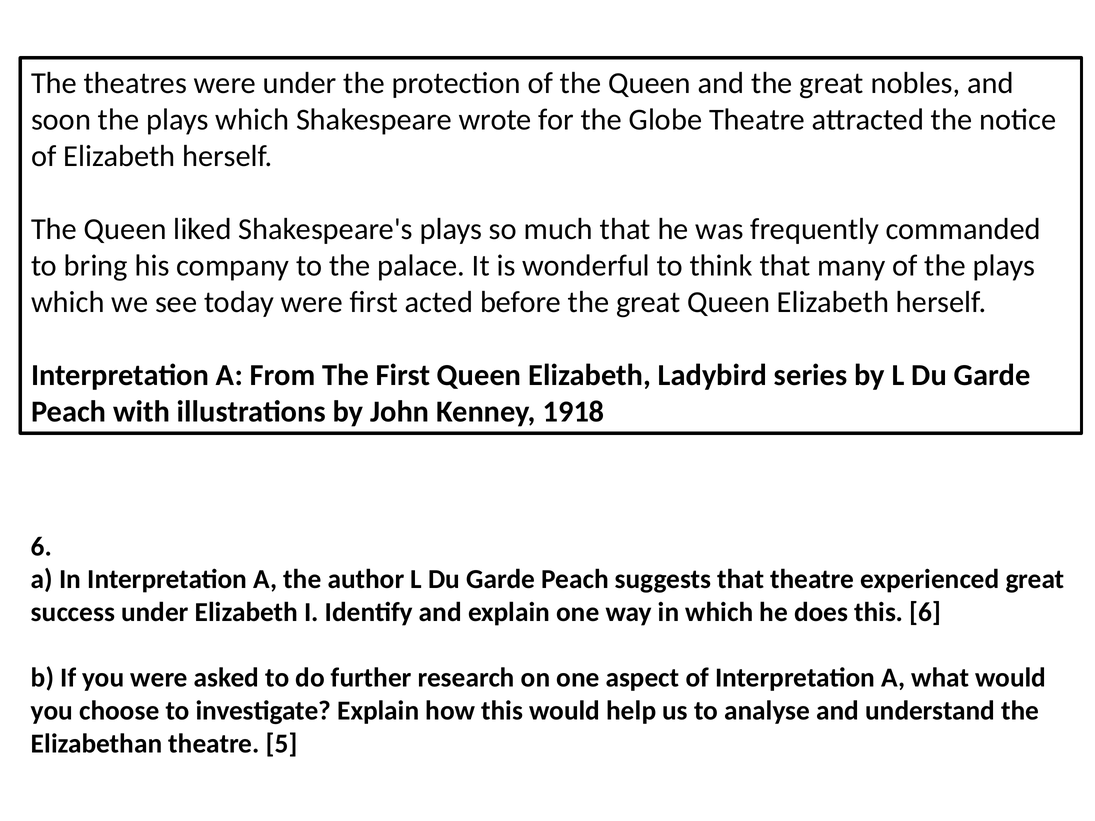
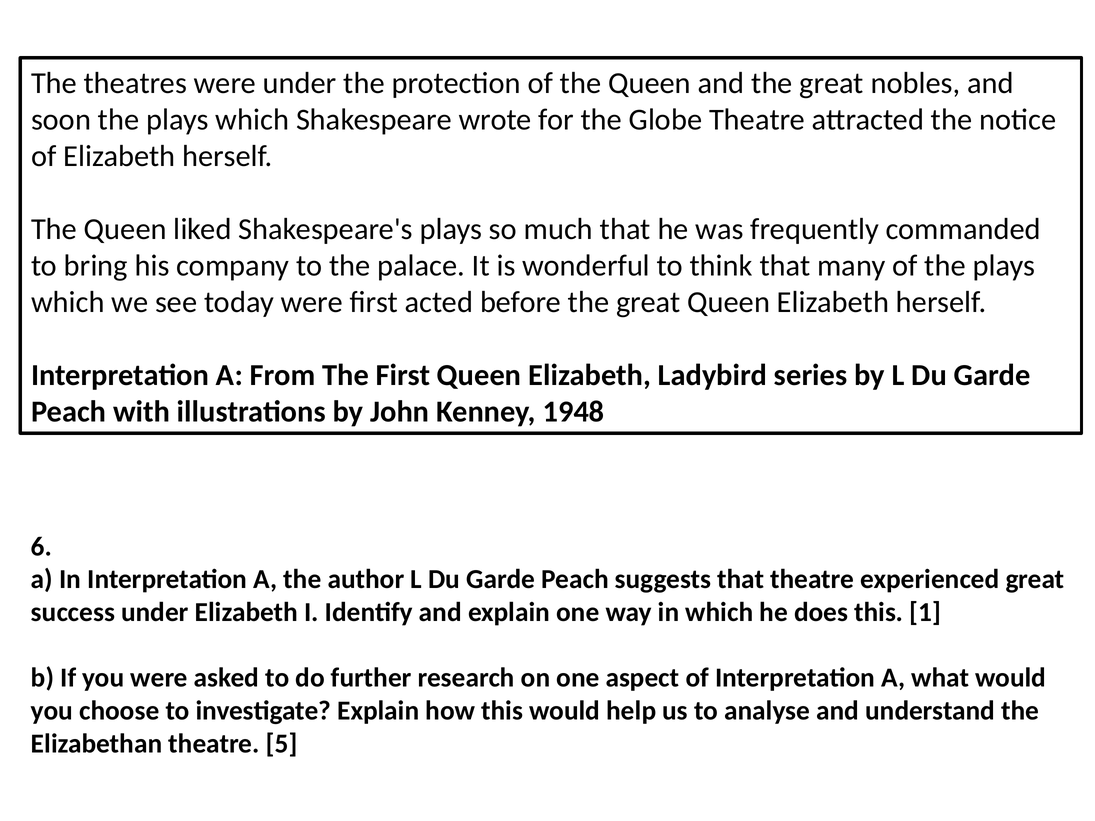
1918: 1918 -> 1948
this 6: 6 -> 1
